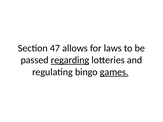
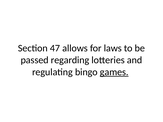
regarding underline: present -> none
